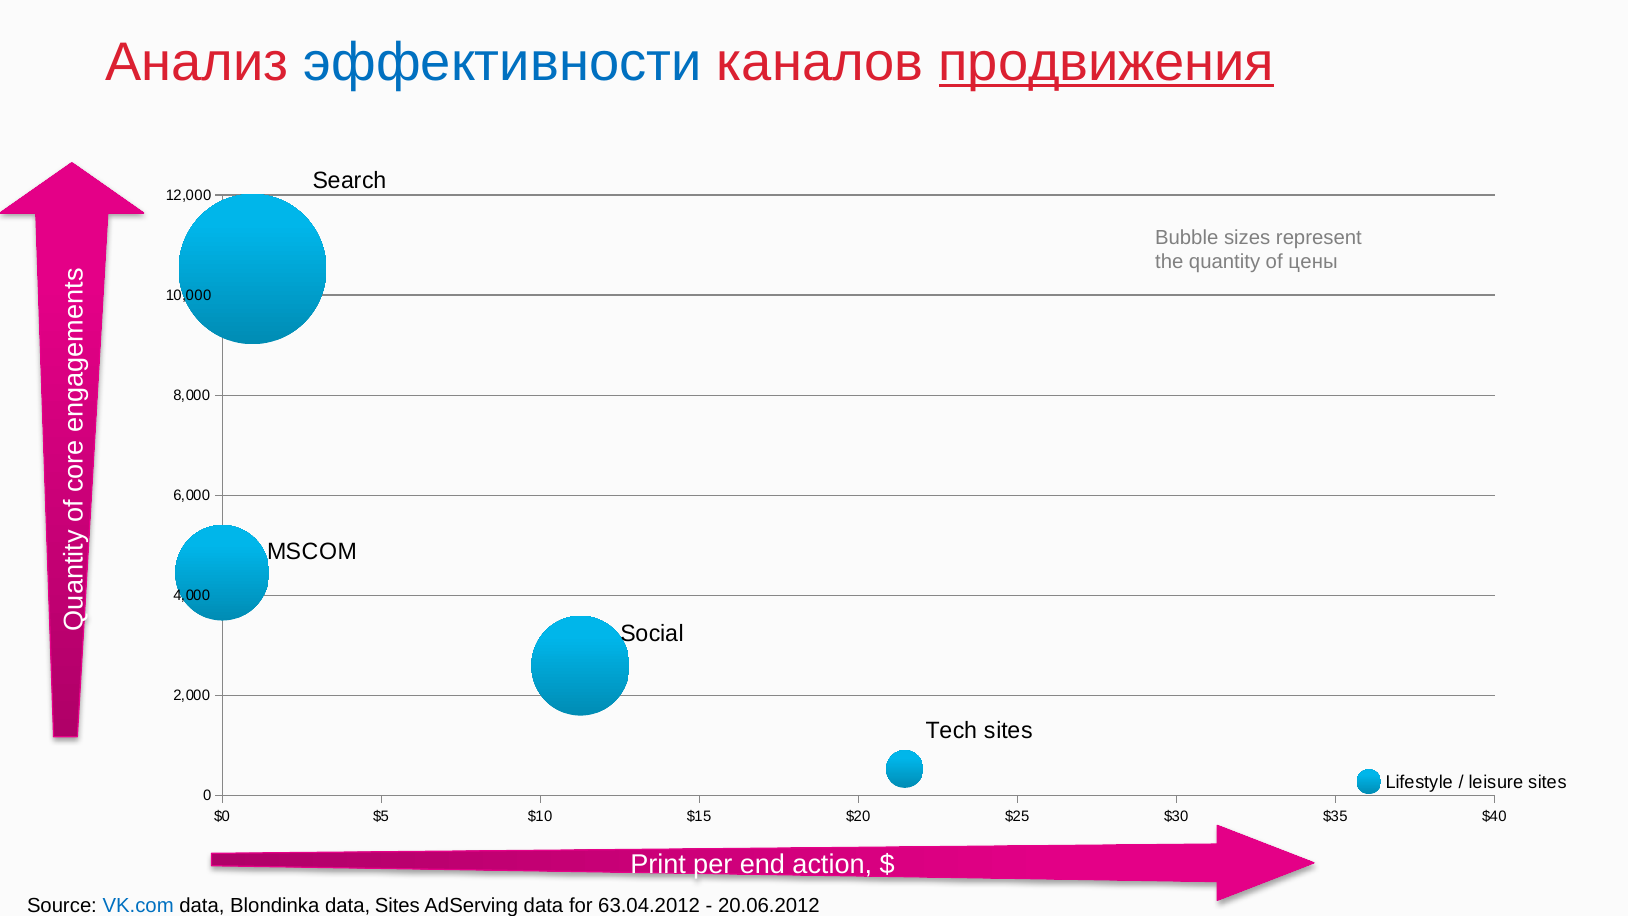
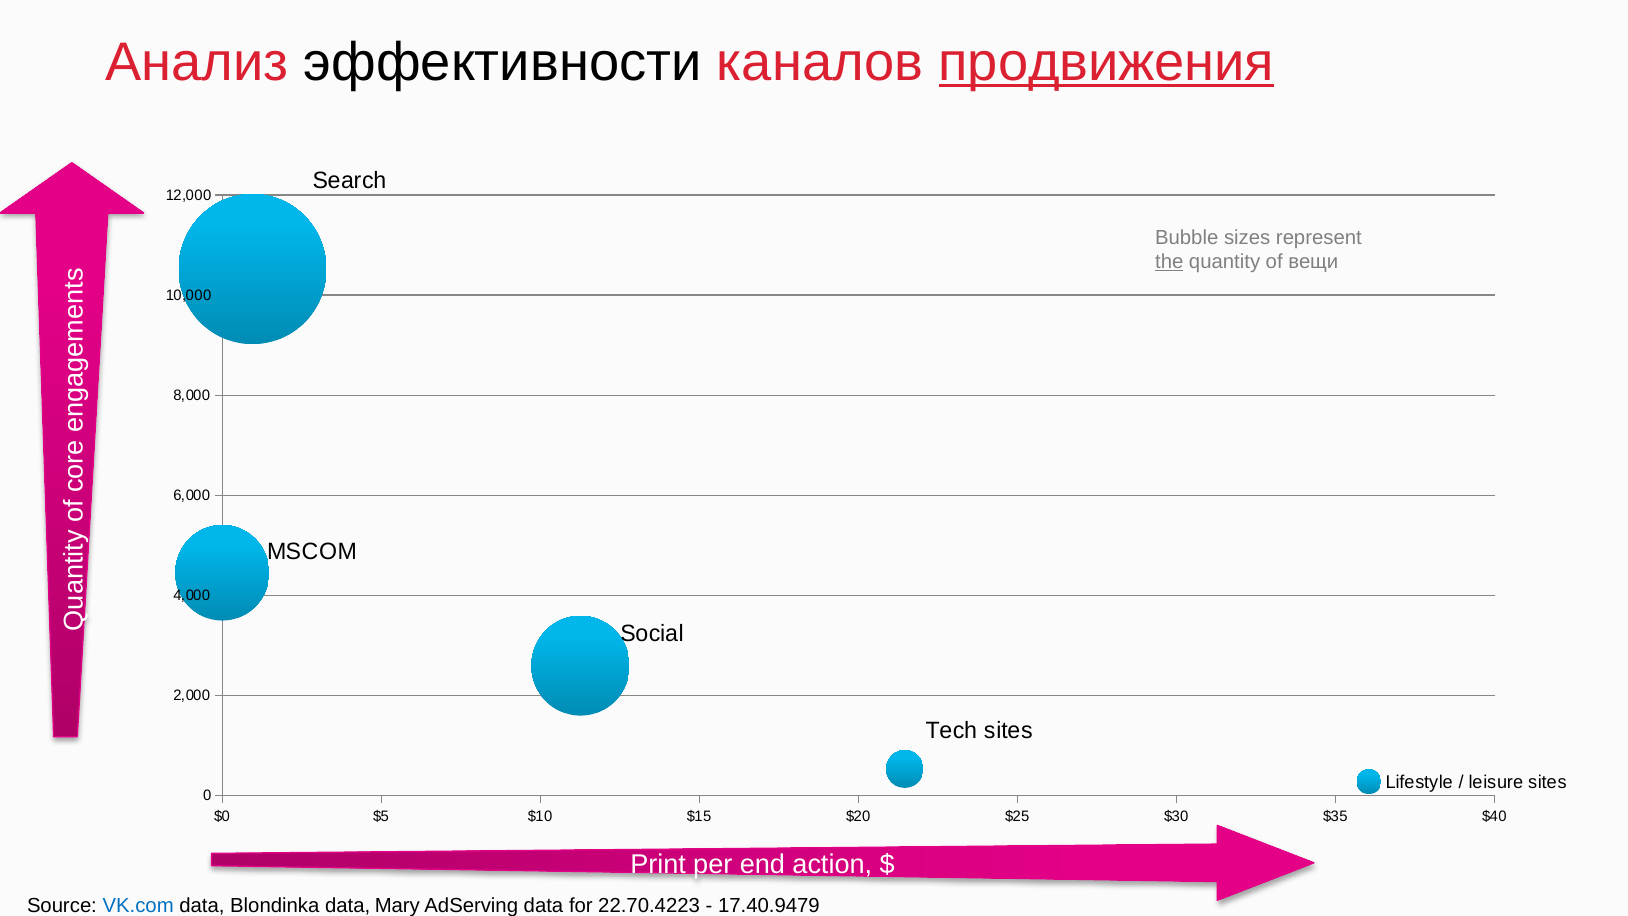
эффективности colour: blue -> black
the underline: none -> present
цены: цены -> вещи
data Sites: Sites -> Mary
63.04.2012: 63.04.2012 -> 22.70.4223
20.06.2012: 20.06.2012 -> 17.40.9479
